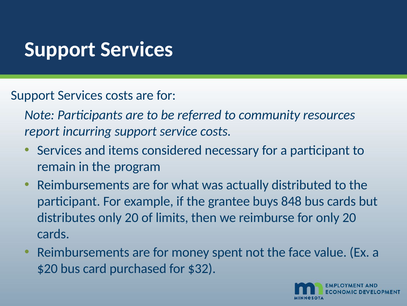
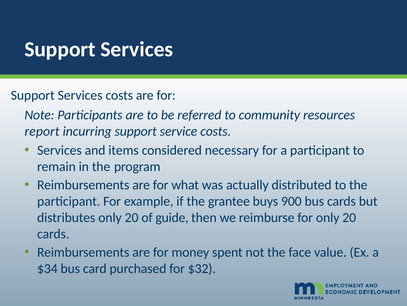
848: 848 -> 900
limits: limits -> guide
$20: $20 -> $34
